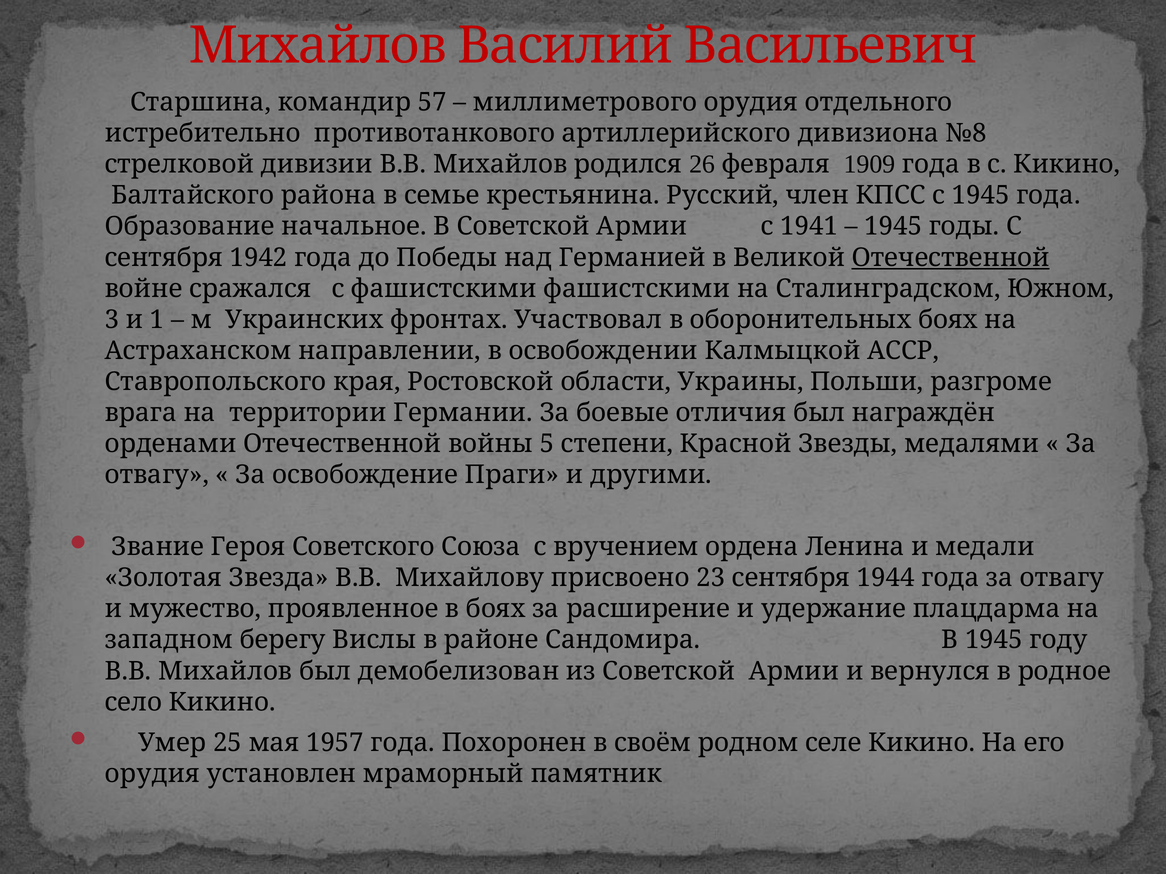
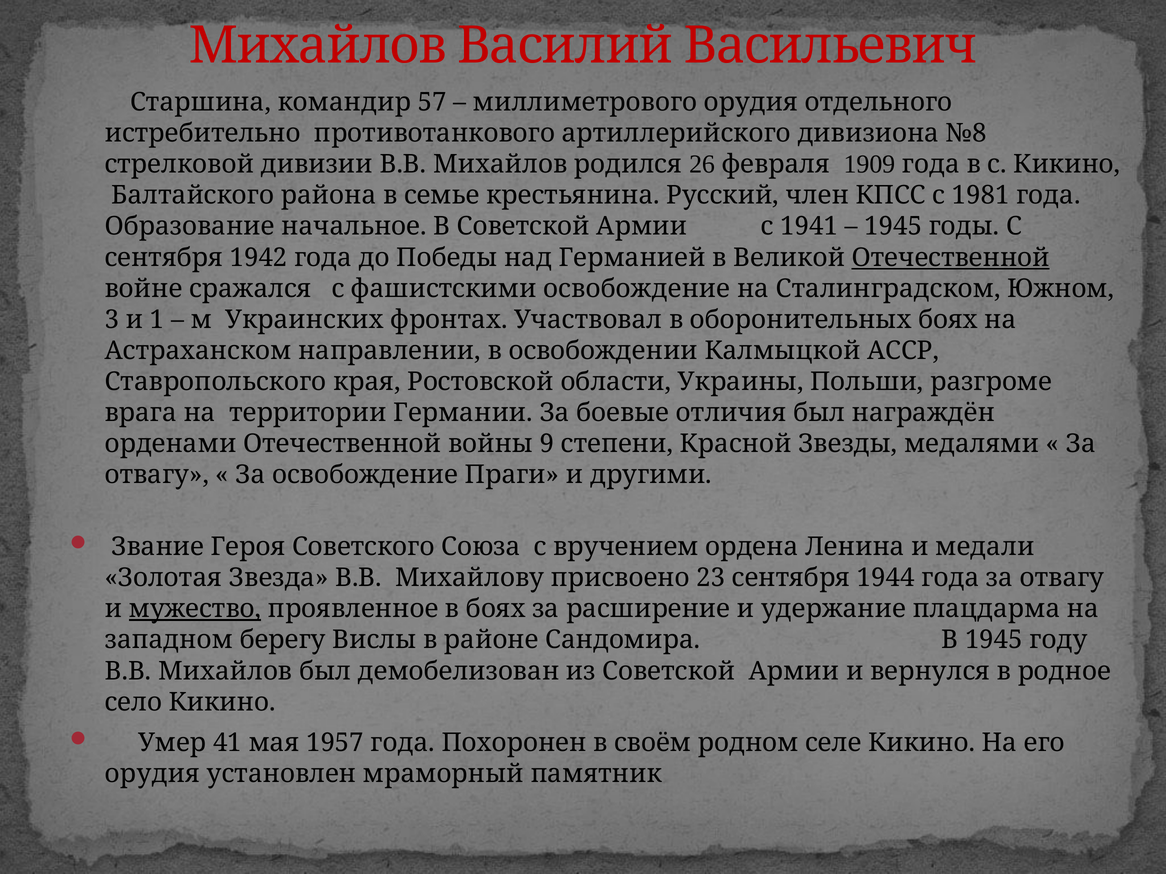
с 1945: 1945 -> 1981
фашистскими фашистскими: фашистскими -> освобождение
5: 5 -> 9
мужество underline: none -> present
25: 25 -> 41
